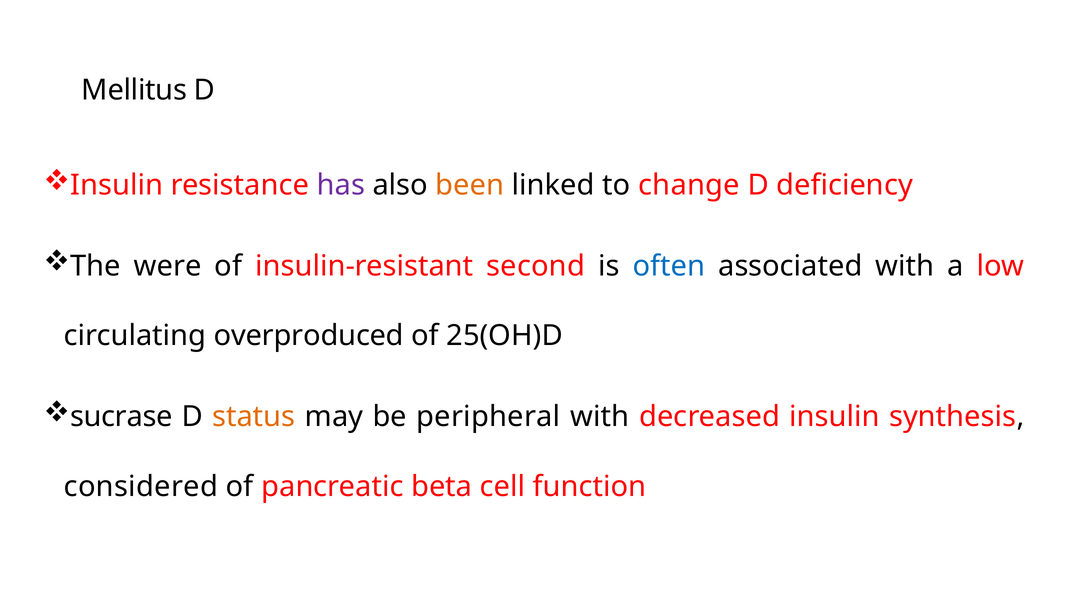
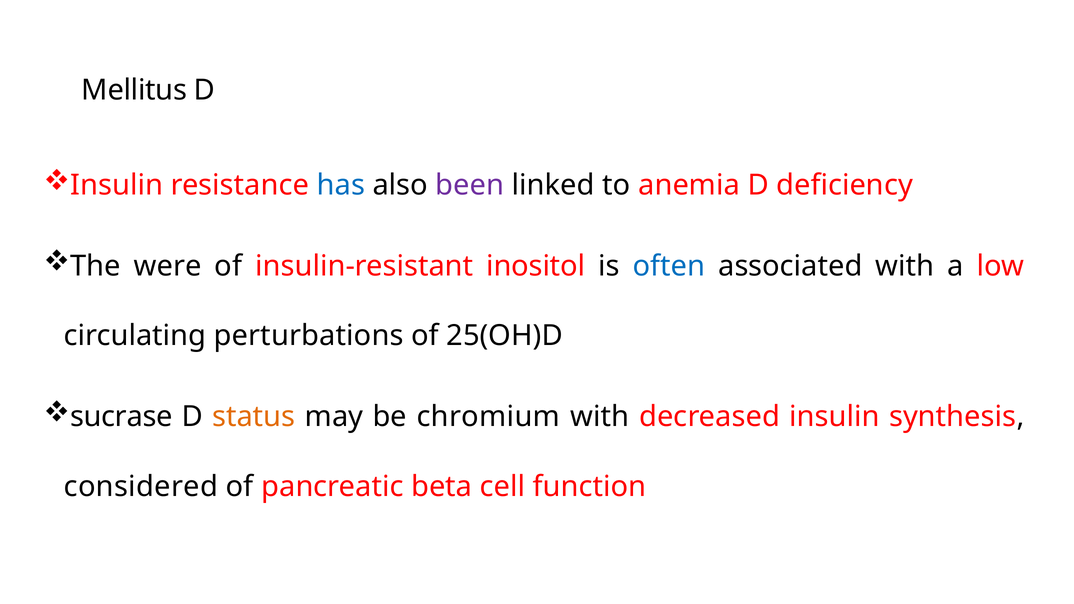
has colour: purple -> blue
been colour: orange -> purple
change: change -> anemia
second: second -> inositol
overproduced: overproduced -> perturbations
peripheral: peripheral -> chromium
